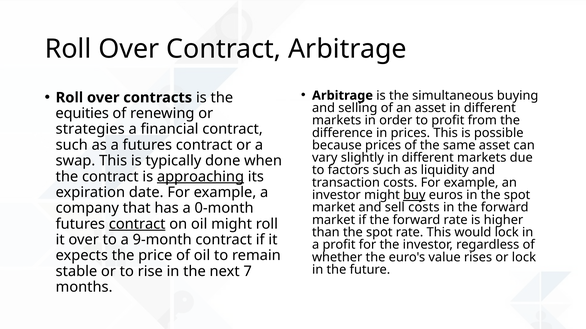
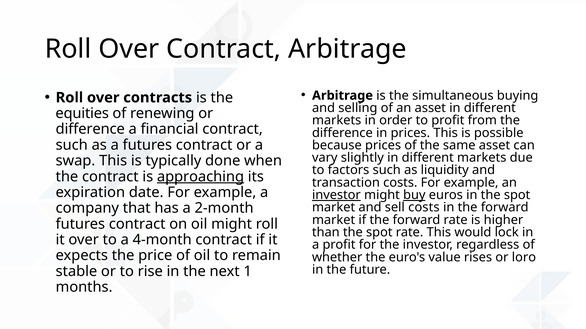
strategies at (90, 129): strategies -> difference
investor at (336, 195) underline: none -> present
0-month: 0-month -> 2-month
contract at (137, 224) underline: present -> none
9-month: 9-month -> 4-month
or lock: lock -> loro
7: 7 -> 1
